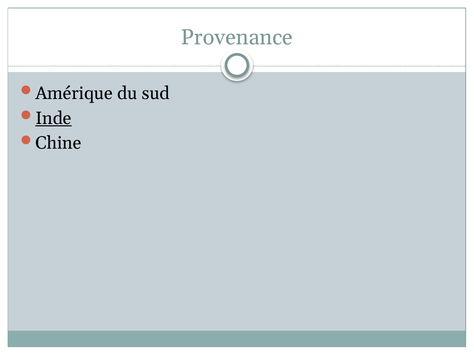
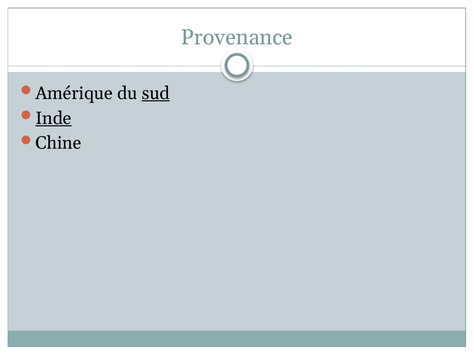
sud underline: none -> present
